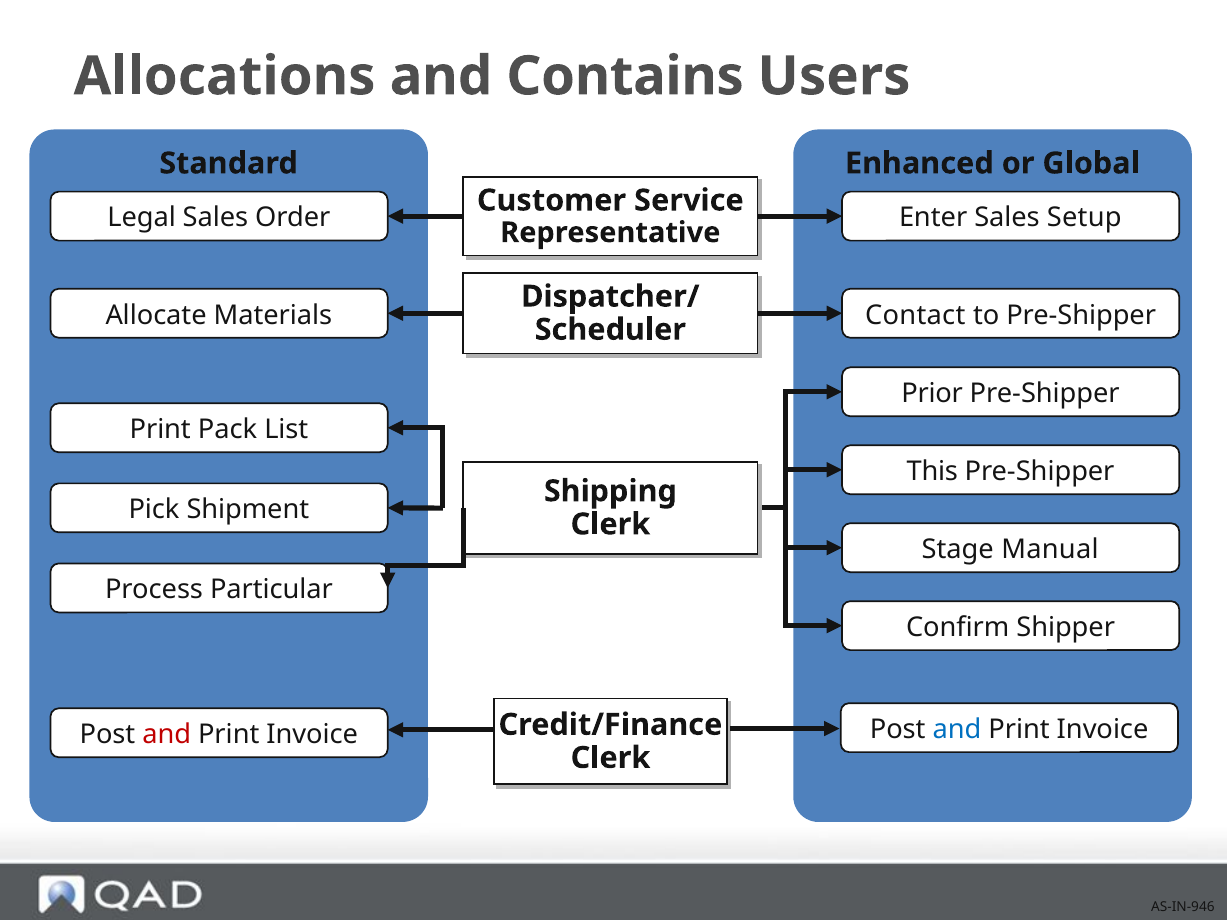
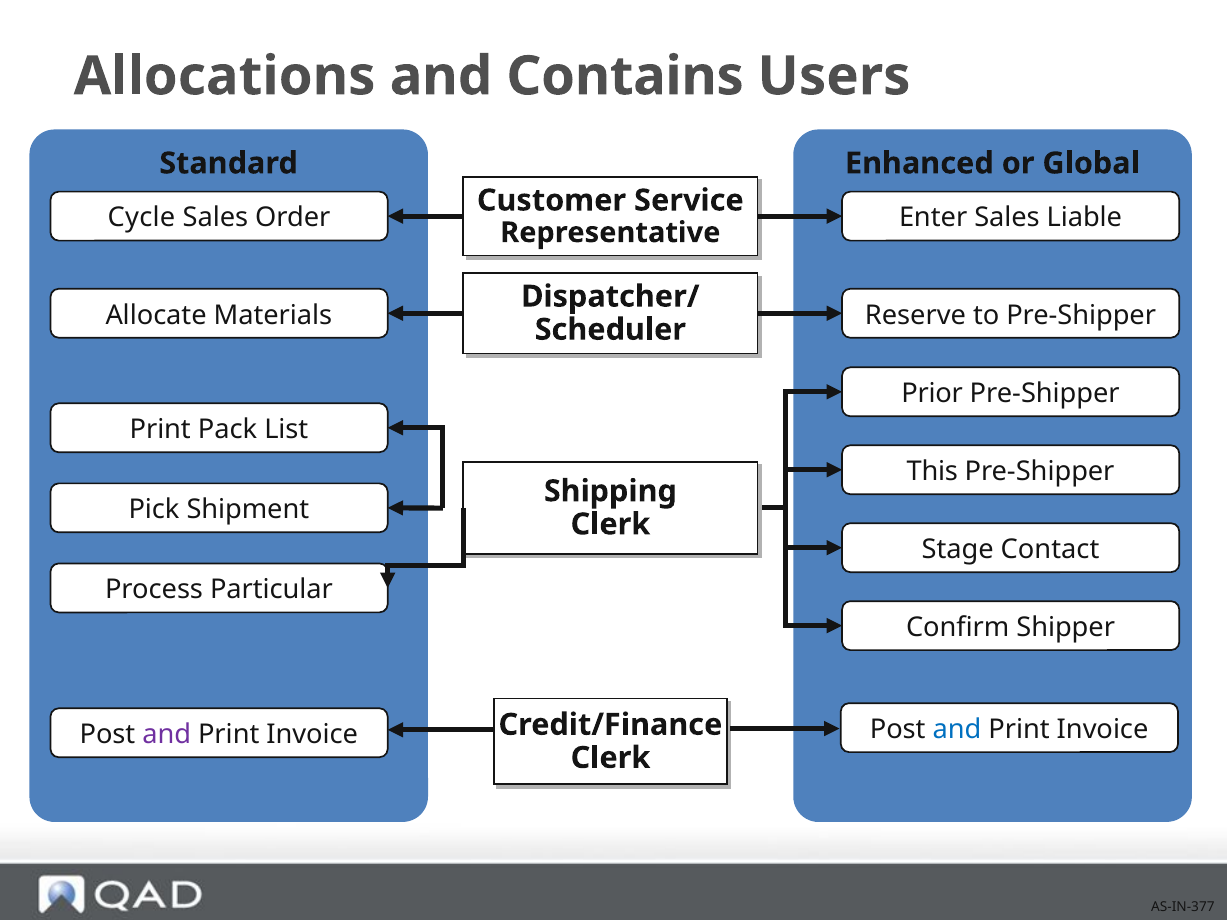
Legal: Legal -> Cycle
Setup: Setup -> Liable
Contact: Contact -> Reserve
Manual: Manual -> Contact
and at (167, 735) colour: red -> purple
AS-IN-946: AS-IN-946 -> AS-IN-377
